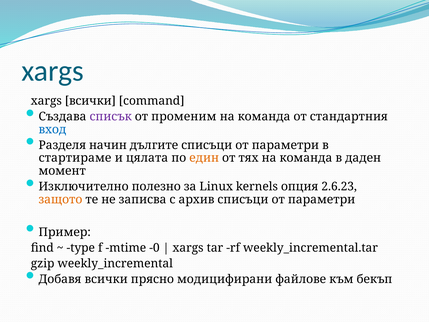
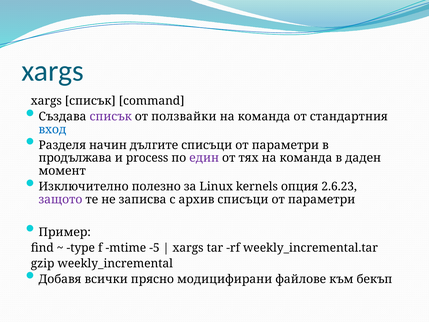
xargs всички: всички -> списък
променим: променим -> ползвайки
стартираме: стартираме -> продължава
цялата: цялата -> process
един colour: orange -> purple
защото colour: orange -> purple
-0: -0 -> -5
